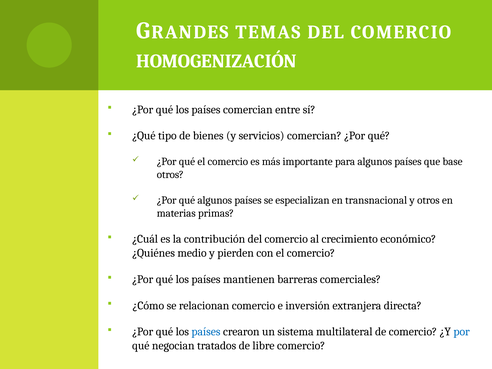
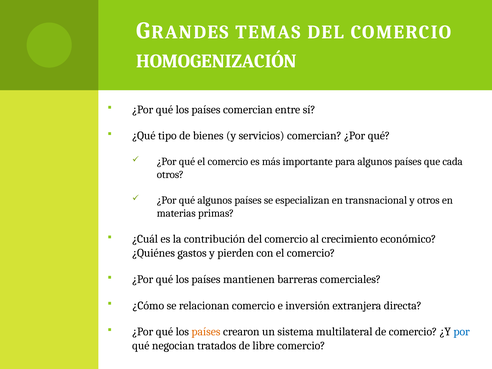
base: base -> cada
medio: medio -> gastos
países at (206, 332) colour: blue -> orange
